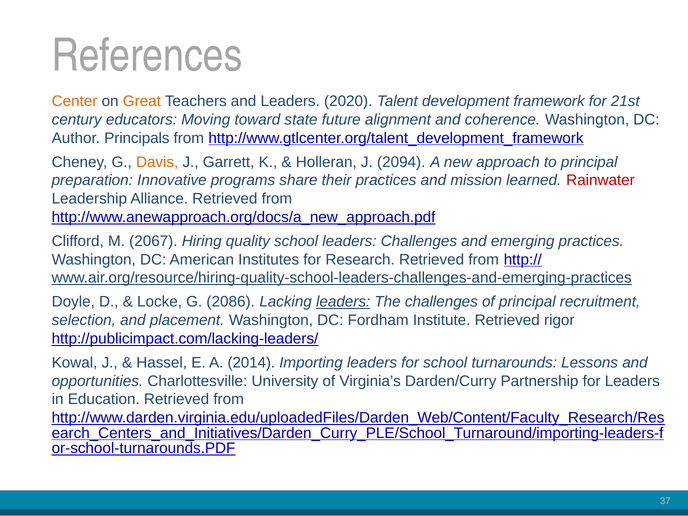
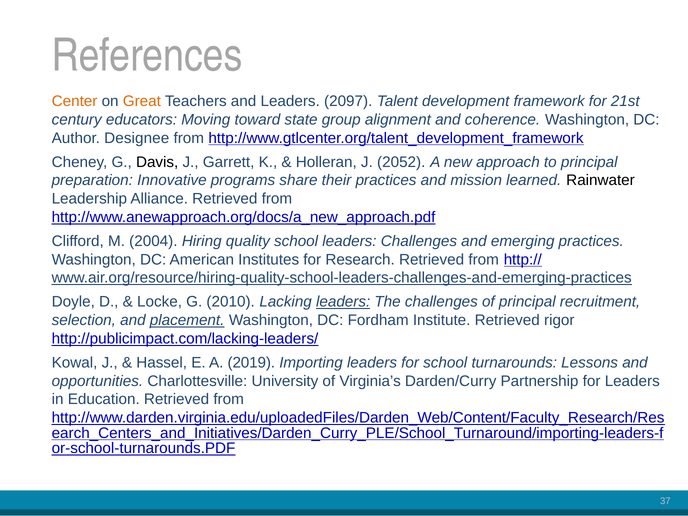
2020: 2020 -> 2097
future: future -> group
Principals: Principals -> Designee
Davis colour: orange -> black
2094: 2094 -> 2052
Rainwater colour: red -> black
2067: 2067 -> 2004
2086: 2086 -> 2010
placement underline: none -> present
2014: 2014 -> 2019
